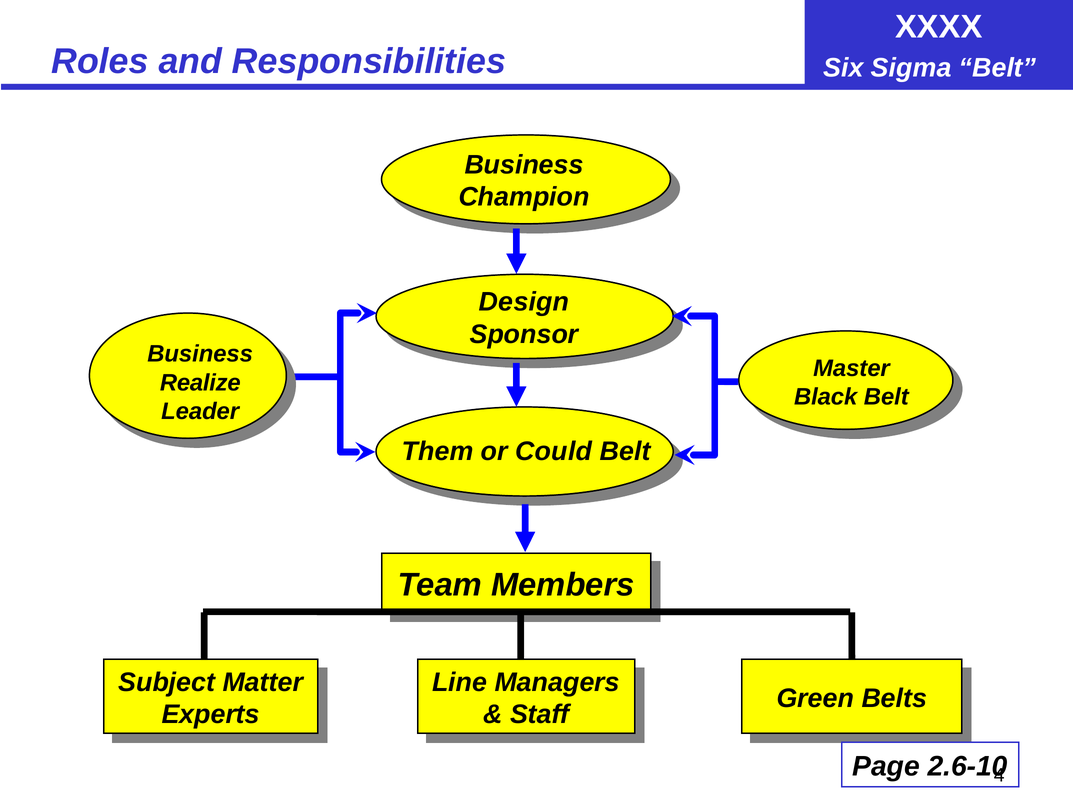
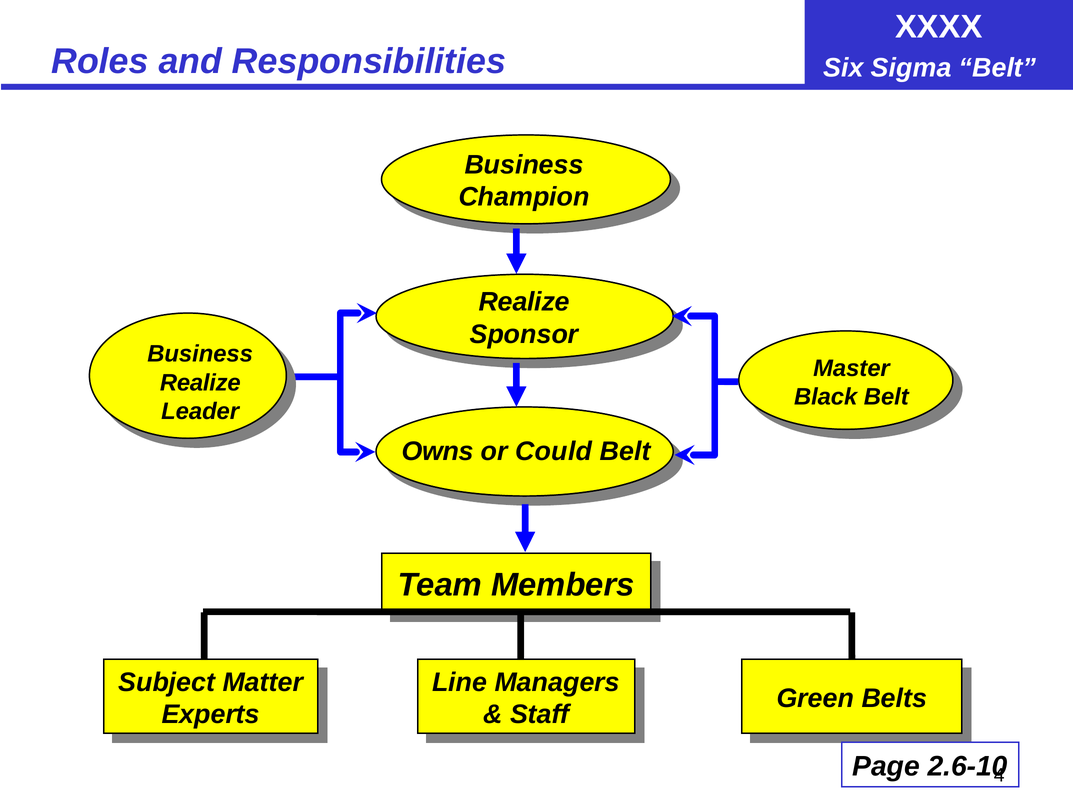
Design at (524, 302): Design -> Realize
Them: Them -> Owns
